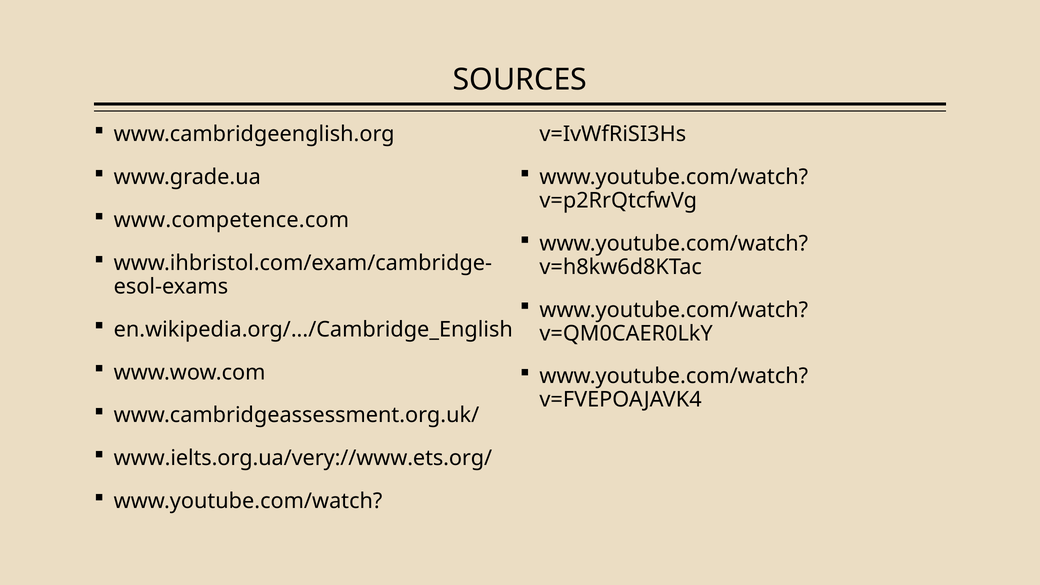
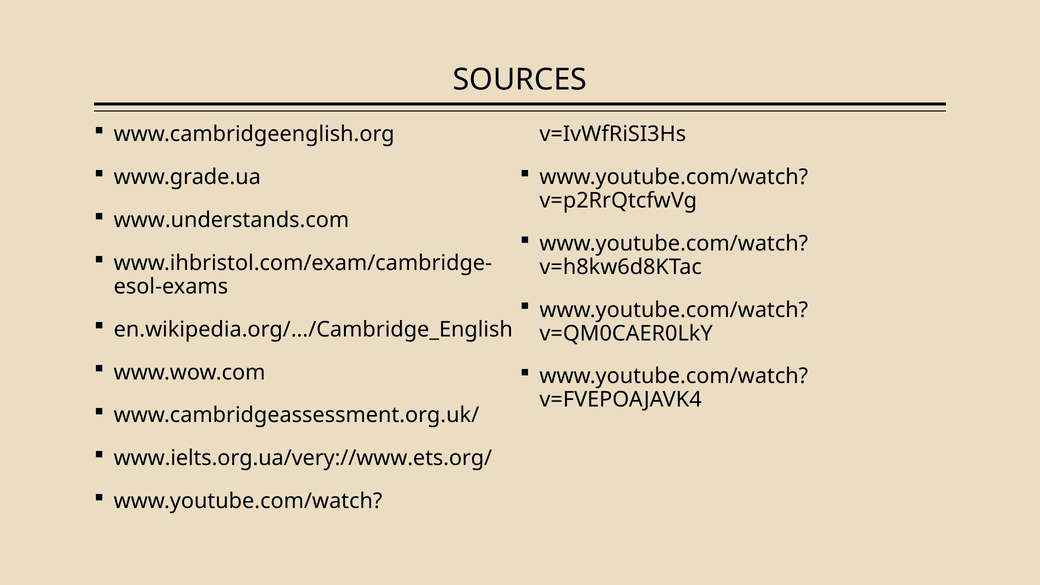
www.competence.com: www.competence.com -> www.understands.com
